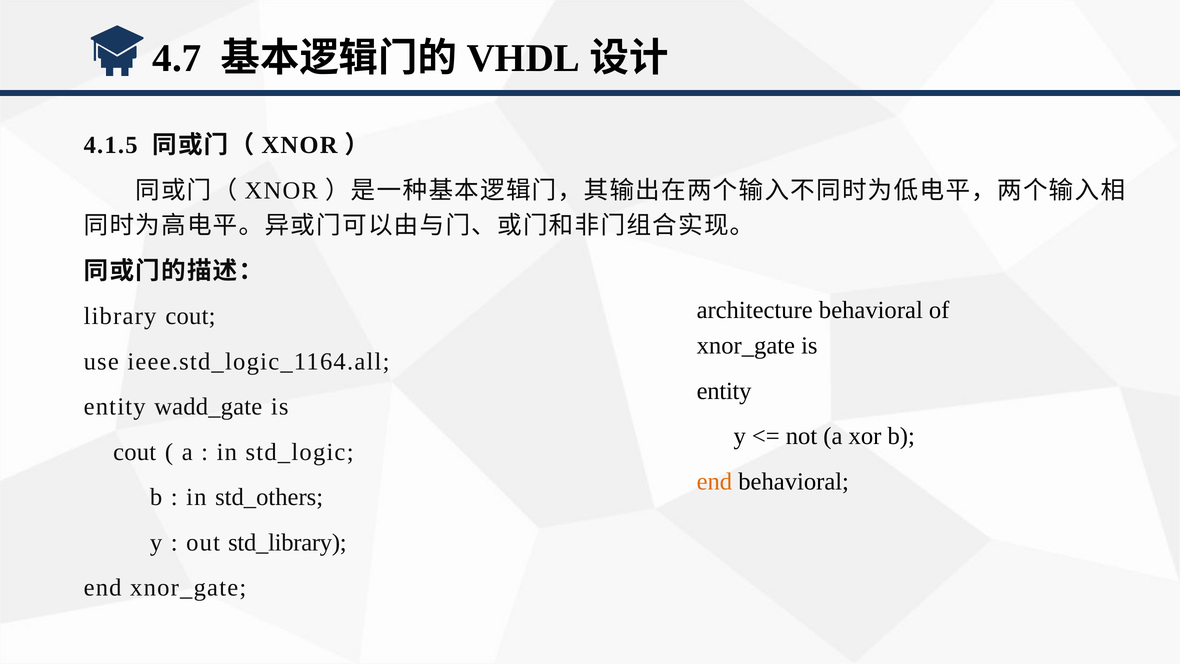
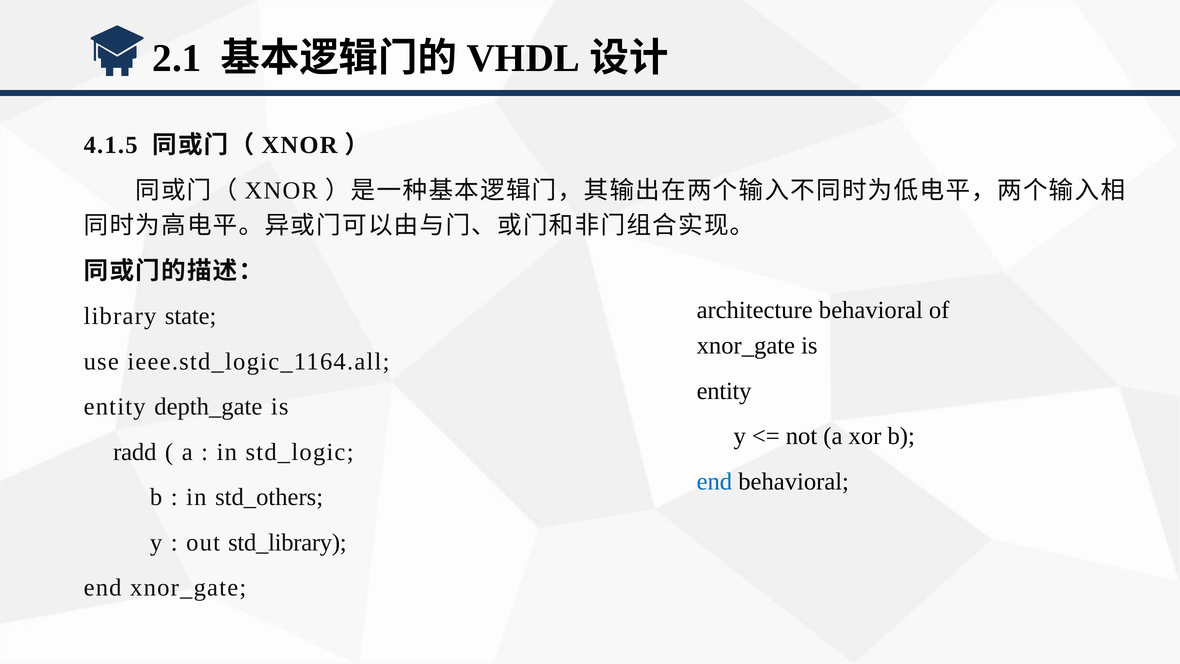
4.7: 4.7 -> 2.1
library cout: cout -> state
wadd_gate: wadd_gate -> depth_gate
cout at (135, 452): cout -> radd
end at (714, 481) colour: orange -> blue
